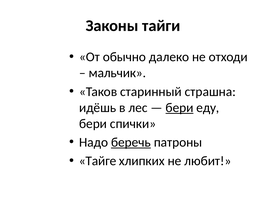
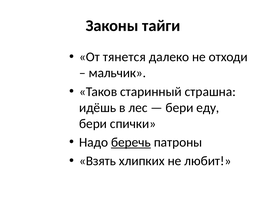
обычно: обычно -> тянется
бери at (179, 107) underline: present -> none
Тайге: Тайге -> Взять
